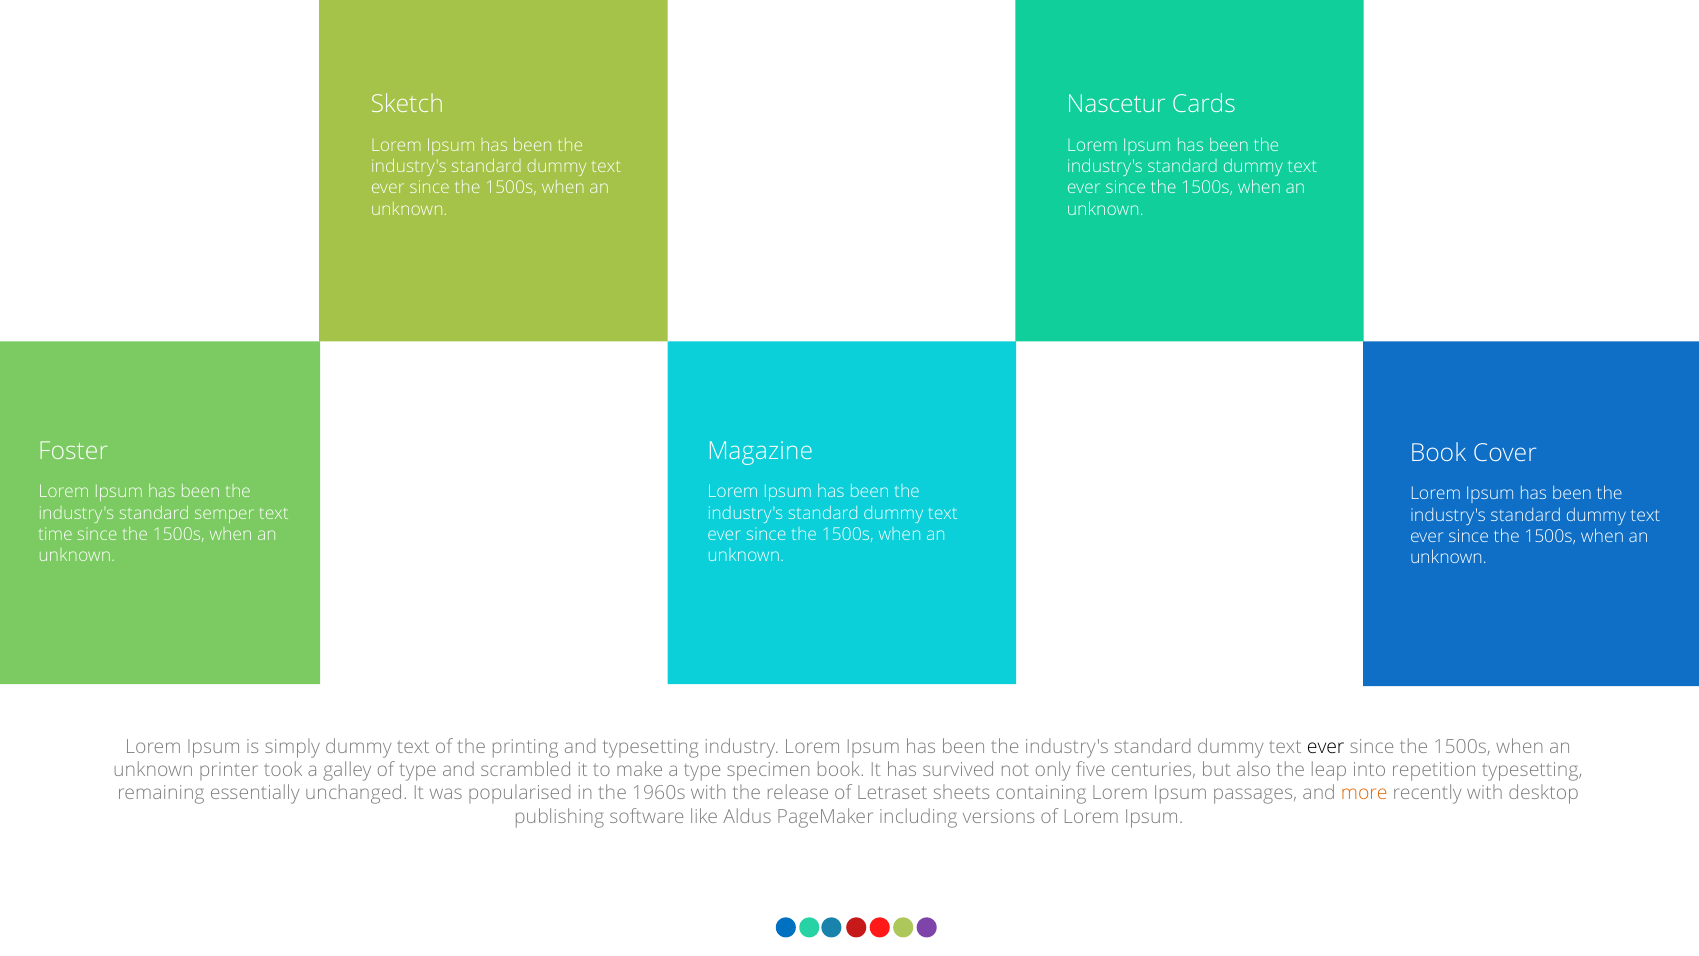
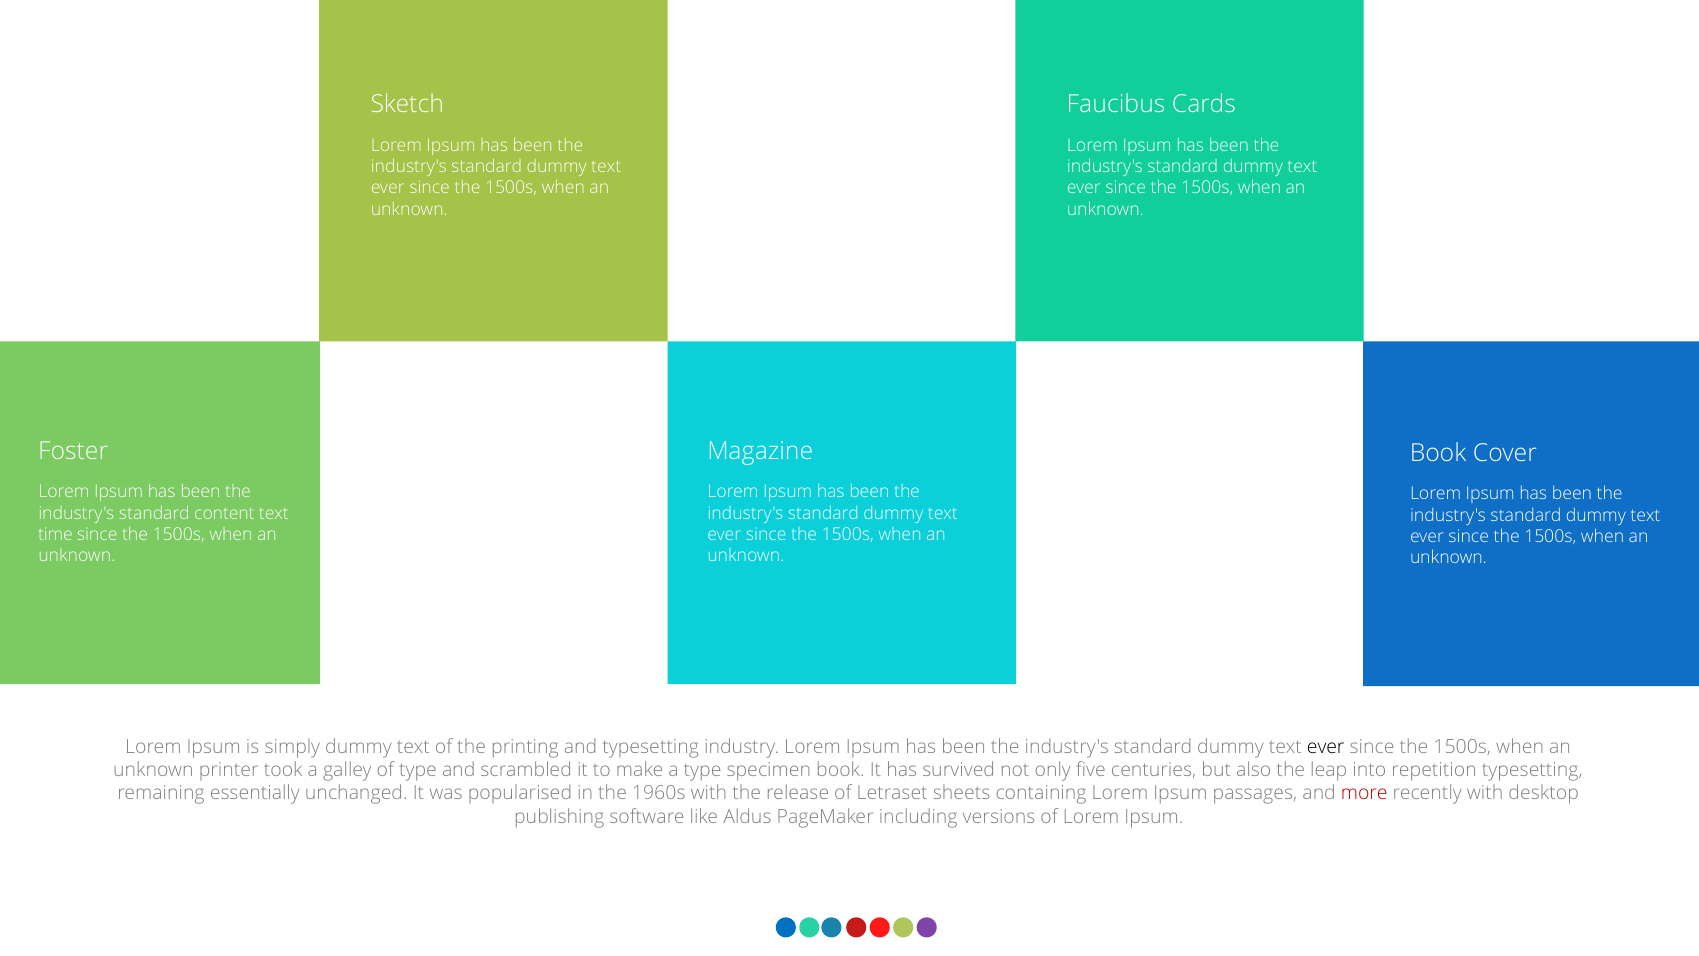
Nascetur: Nascetur -> Faucibus
semper: semper -> content
more colour: orange -> red
